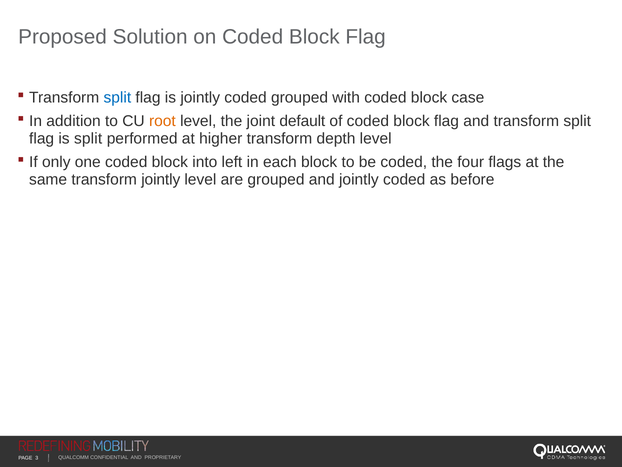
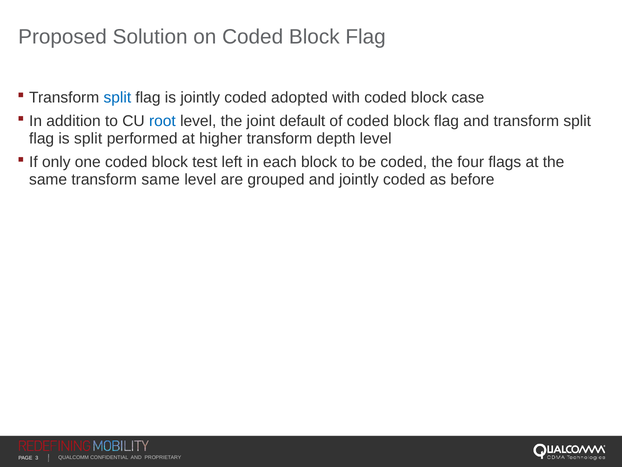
coded grouped: grouped -> adopted
root colour: orange -> blue
into: into -> test
transform jointly: jointly -> same
